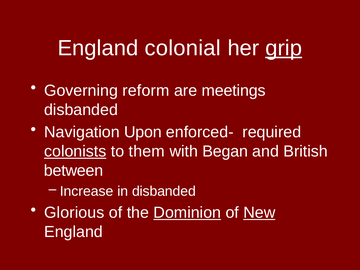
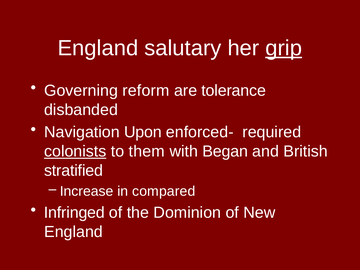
colonial: colonial -> salutary
meetings: meetings -> tolerance
between: between -> stratified
in disbanded: disbanded -> compared
Glorious: Glorious -> Infringed
Dominion underline: present -> none
New underline: present -> none
